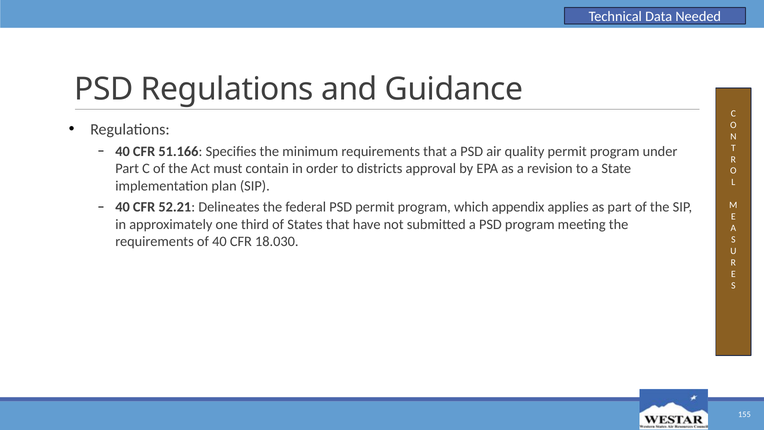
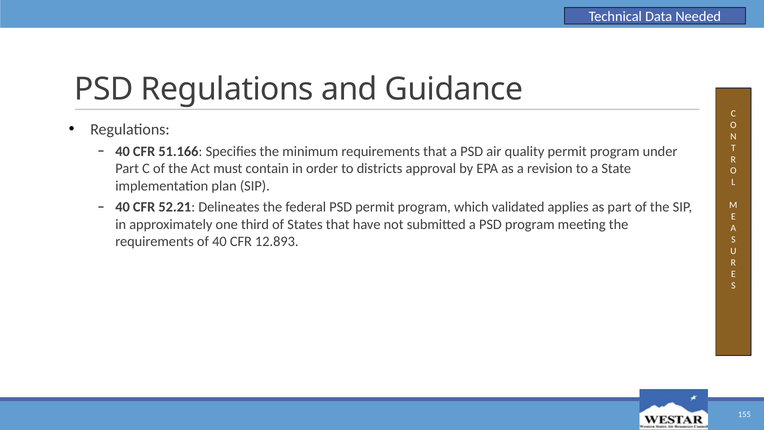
appendix: appendix -> validated
18.030: 18.030 -> 12.893
